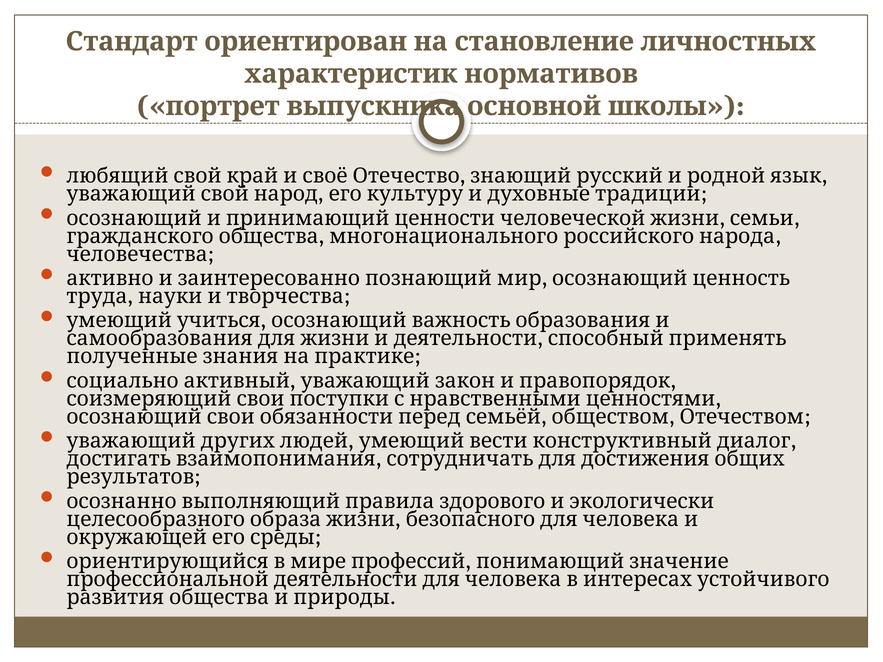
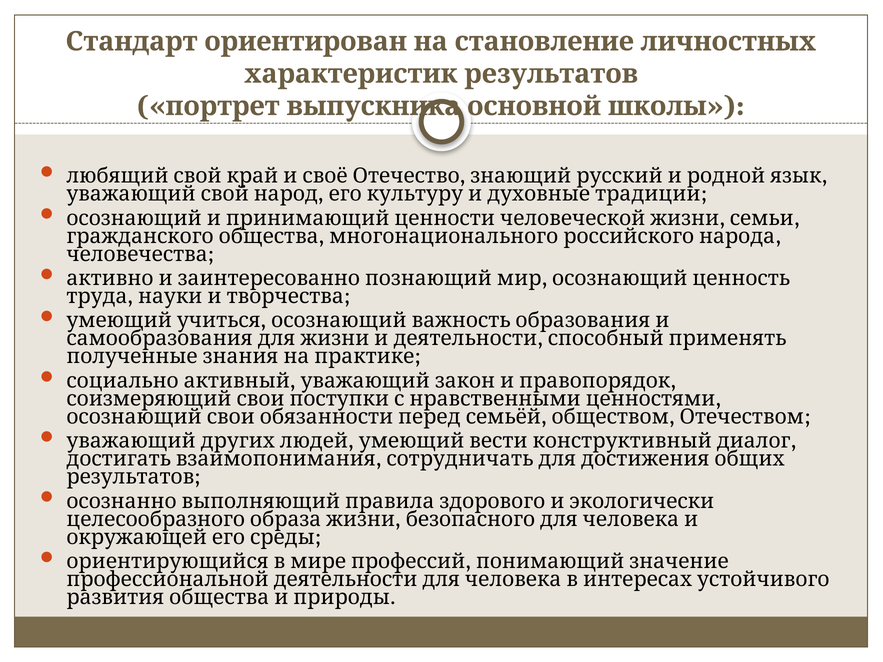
характеристик нормативов: нормативов -> результатов
